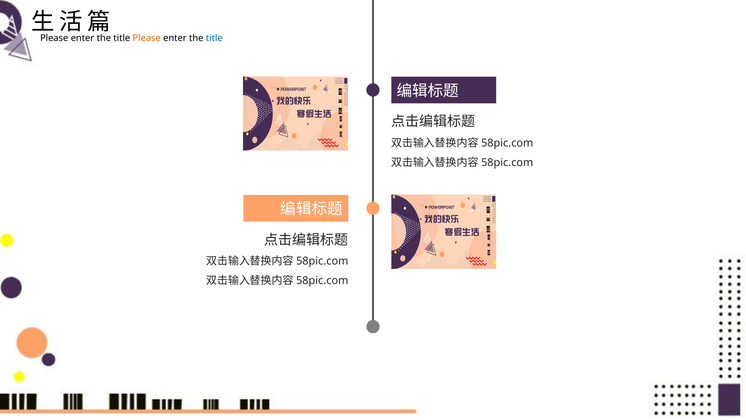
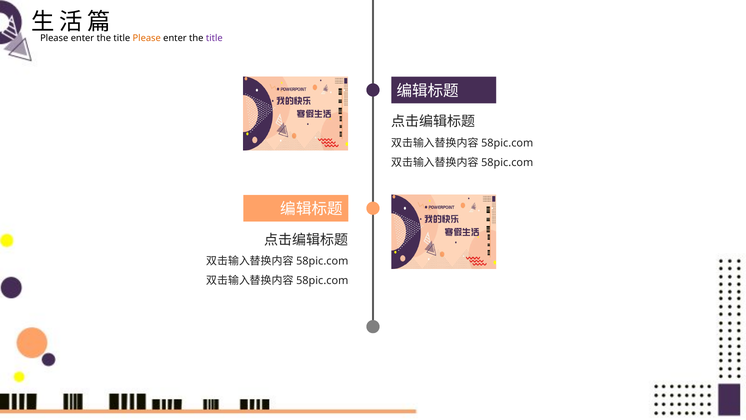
title at (214, 38) colour: blue -> purple
